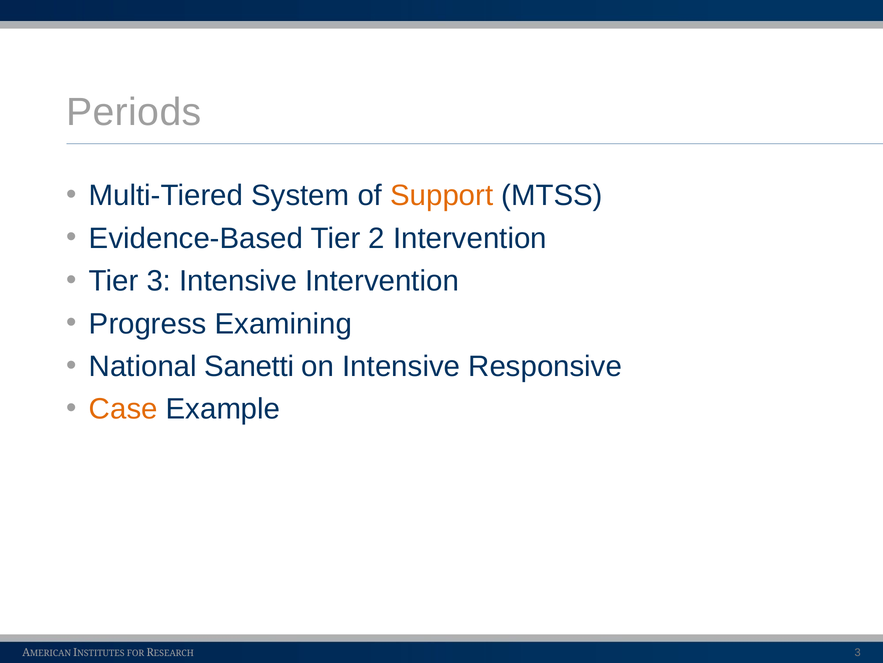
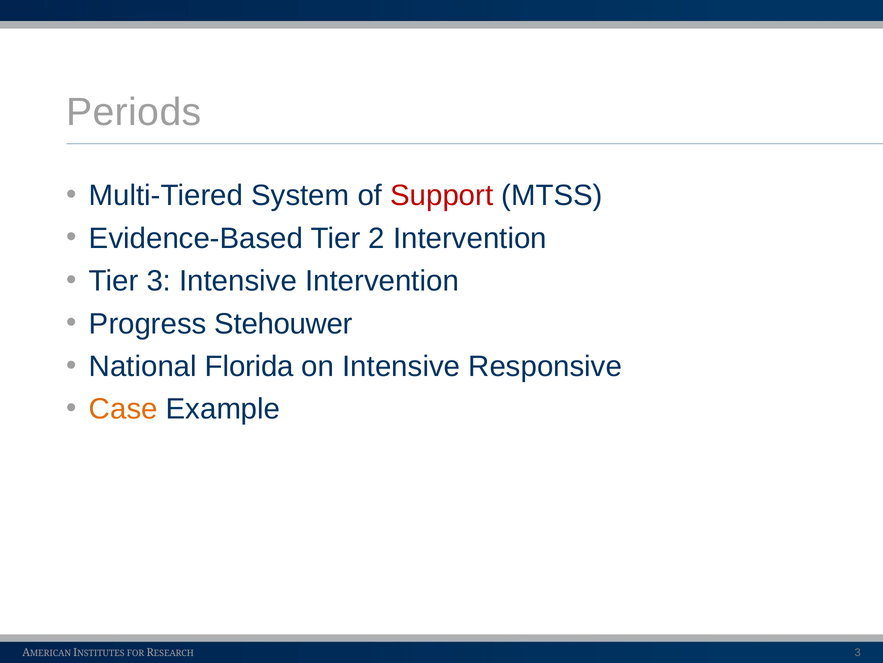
Support colour: orange -> red
Examining: Examining -> Stehouwer
Sanetti: Sanetti -> Florida
